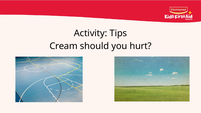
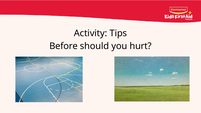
Cream: Cream -> Before
